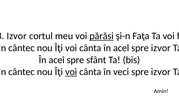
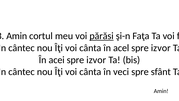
Izvor at (17, 36): Izvor -> Amin
sfânt at (96, 60): sfânt -> izvor
voi at (71, 72) underline: present -> none
veci spre izvor: izvor -> sfânt
